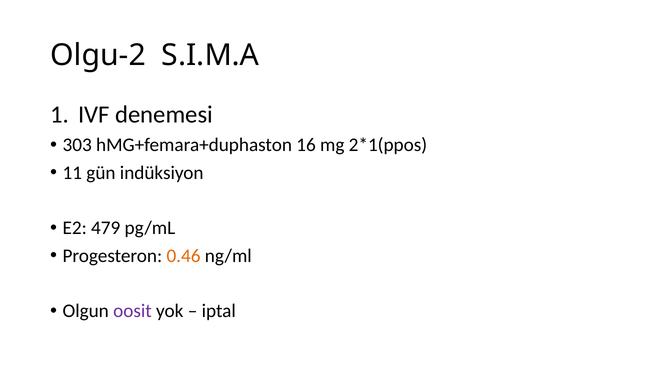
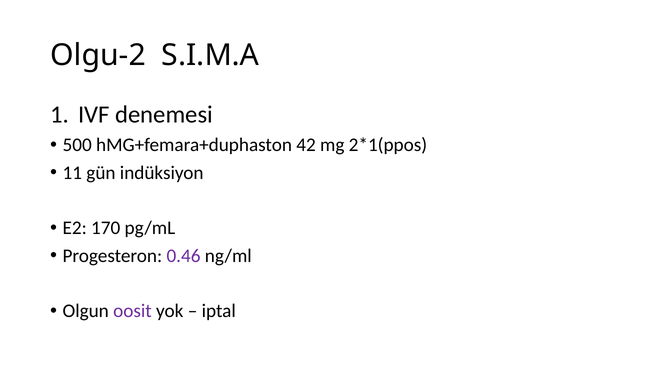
303: 303 -> 500
16: 16 -> 42
479: 479 -> 170
0.46 colour: orange -> purple
